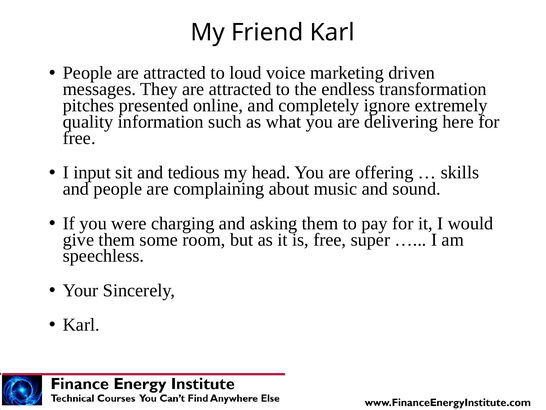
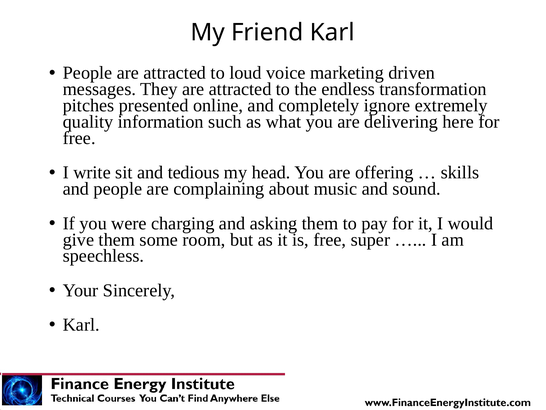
input: input -> write
